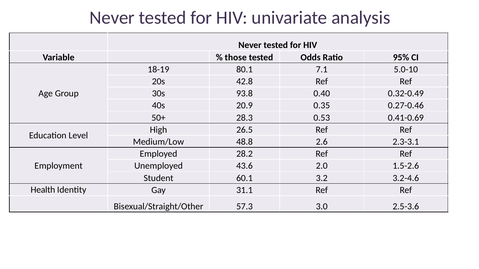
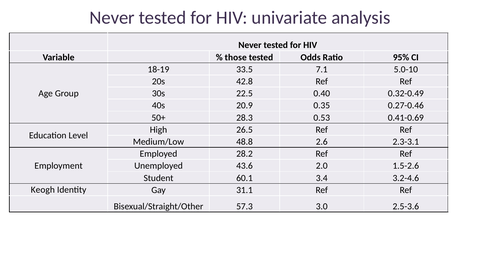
80.1: 80.1 -> 33.5
93.8: 93.8 -> 22.5
3.2: 3.2 -> 3.4
Health: Health -> Keogh
